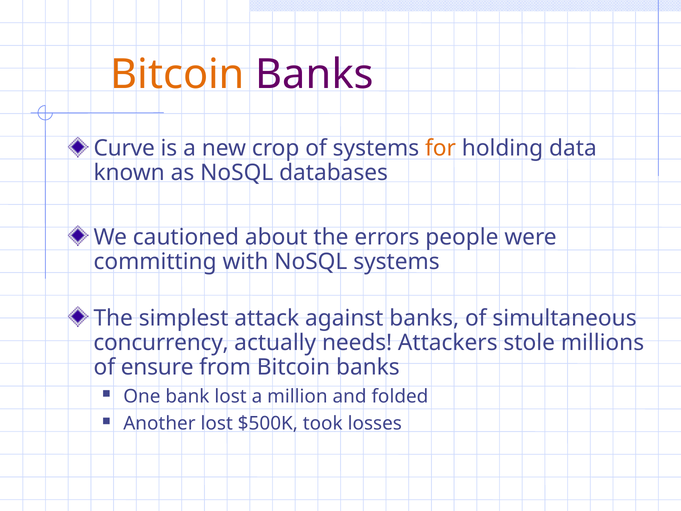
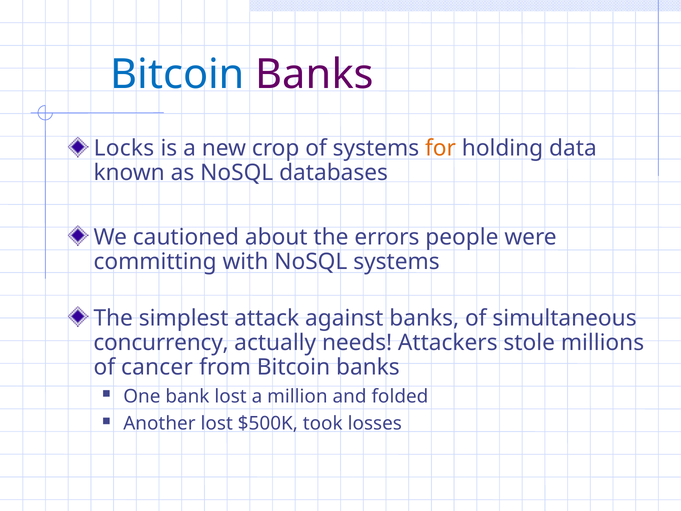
Bitcoin at (177, 74) colour: orange -> blue
Curve: Curve -> Locks
ensure: ensure -> cancer
